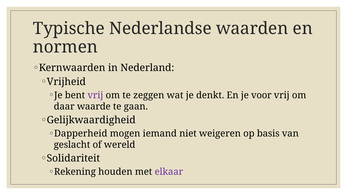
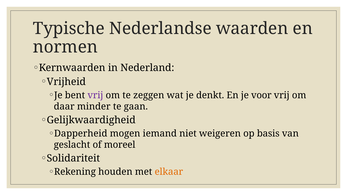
waarde: waarde -> minder
wereld: wereld -> moreel
elkaar colour: purple -> orange
